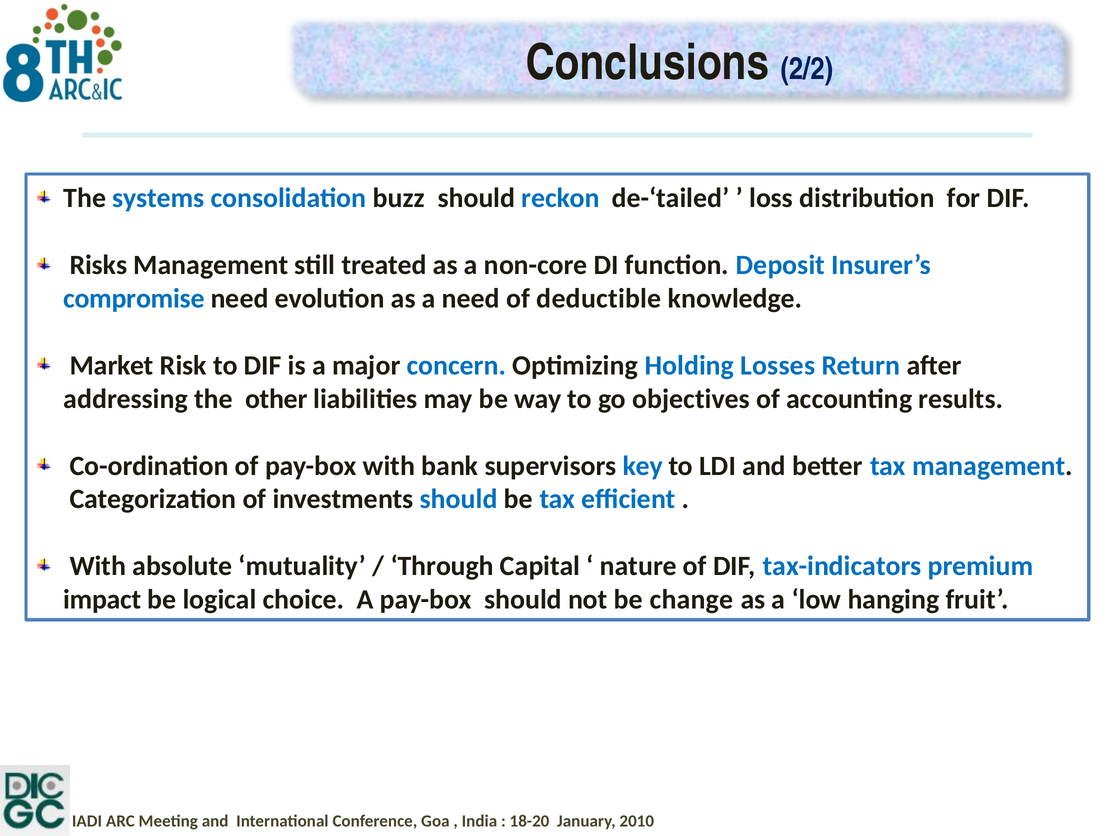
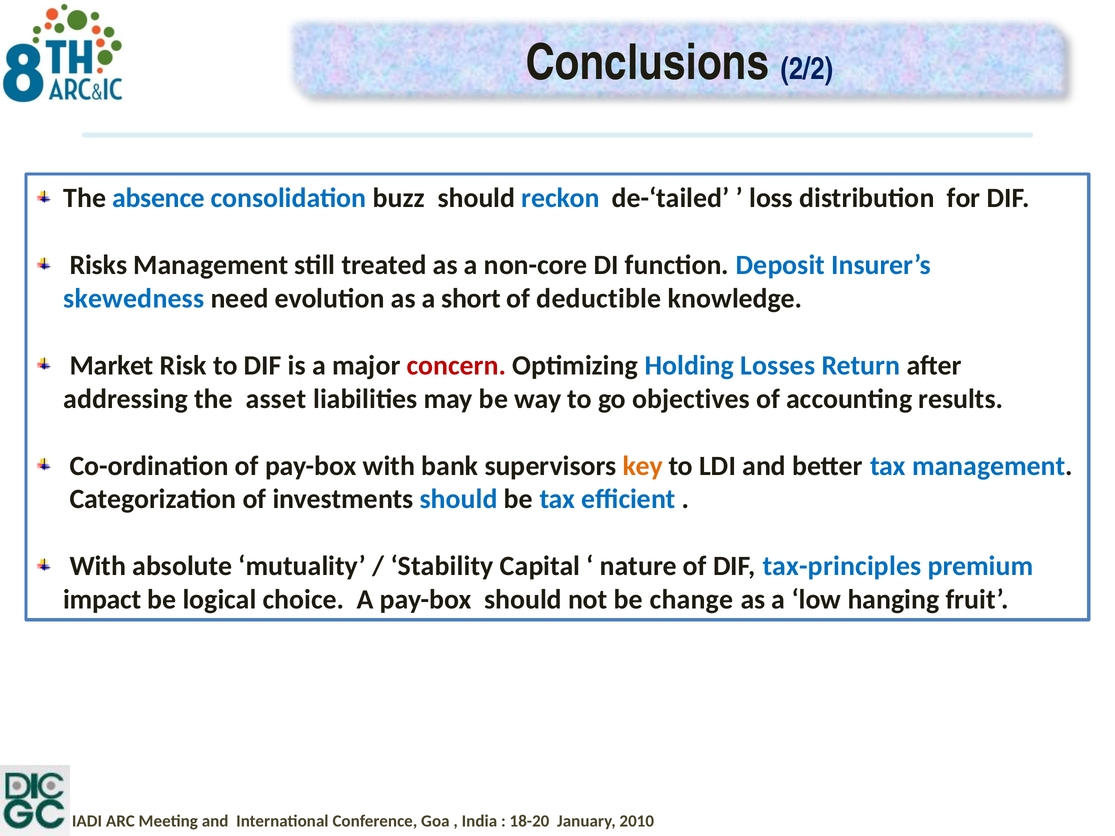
systems: systems -> absence
compromise: compromise -> skewedness
a need: need -> short
concern colour: blue -> red
other: other -> asset
key colour: blue -> orange
Through: Through -> Stability
tax-indicators: tax-indicators -> tax-principles
